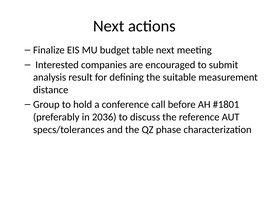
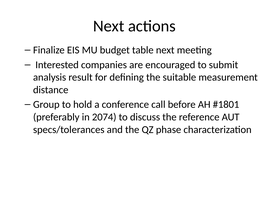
2036: 2036 -> 2074
